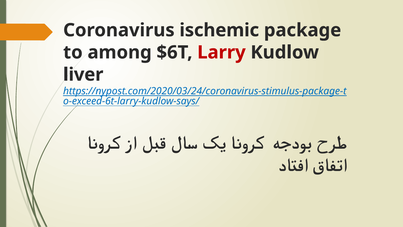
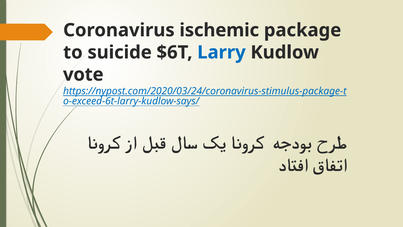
among: among -> suicide
Larry colour: red -> blue
liver: liver -> vote
